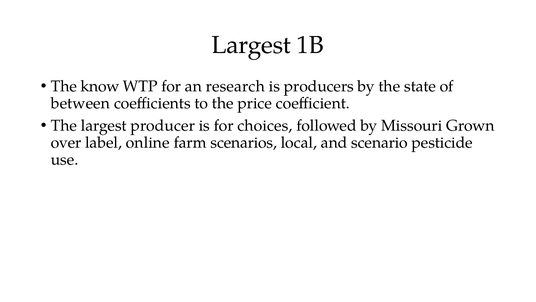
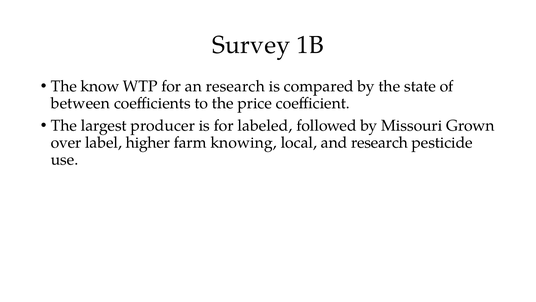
Largest at (251, 45): Largest -> Survey
producers: producers -> compared
choices: choices -> labeled
online: online -> higher
scenarios: scenarios -> knowing
and scenario: scenario -> research
